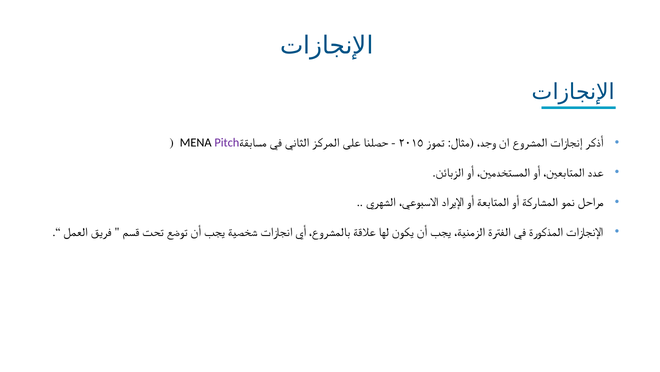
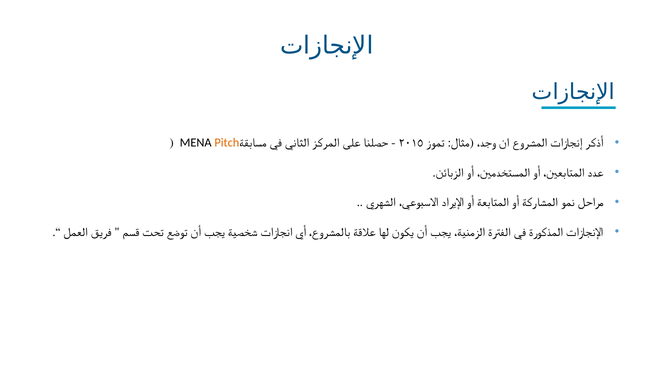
Pitch colour: purple -> orange
